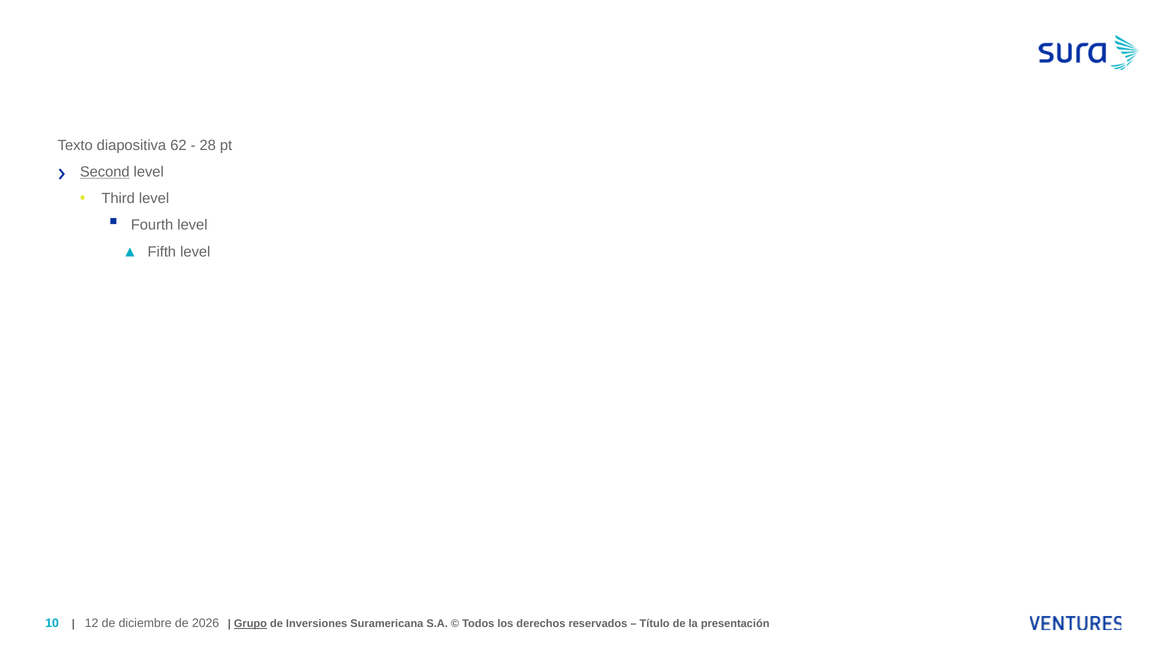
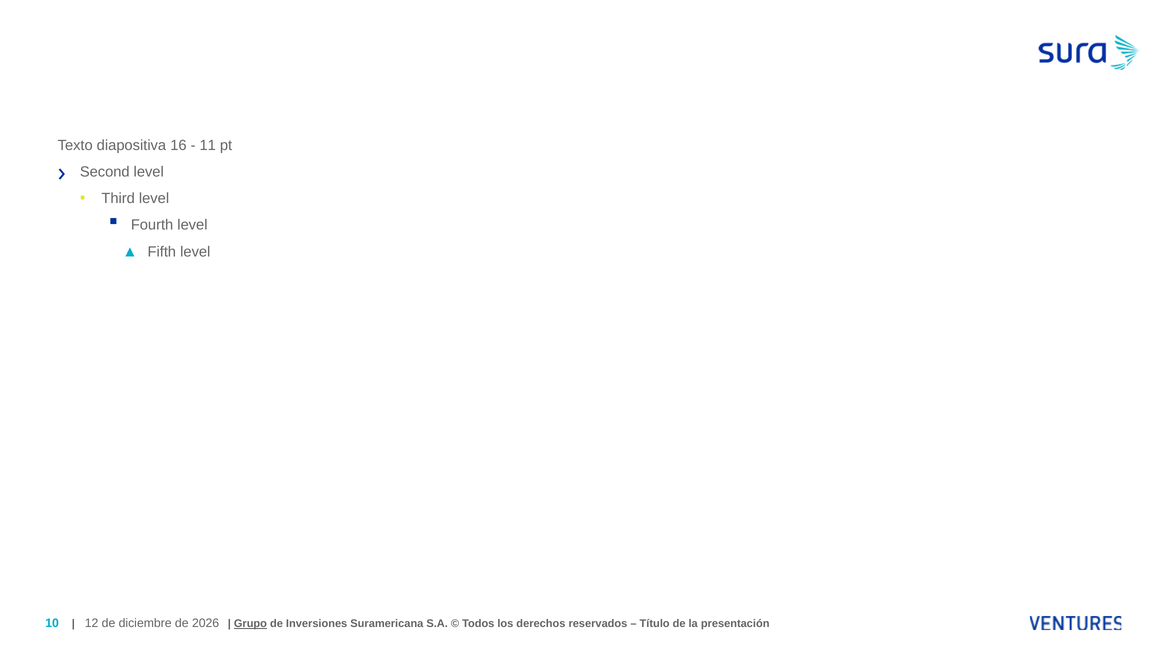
62: 62 -> 16
28: 28 -> 11
Second underline: present -> none
